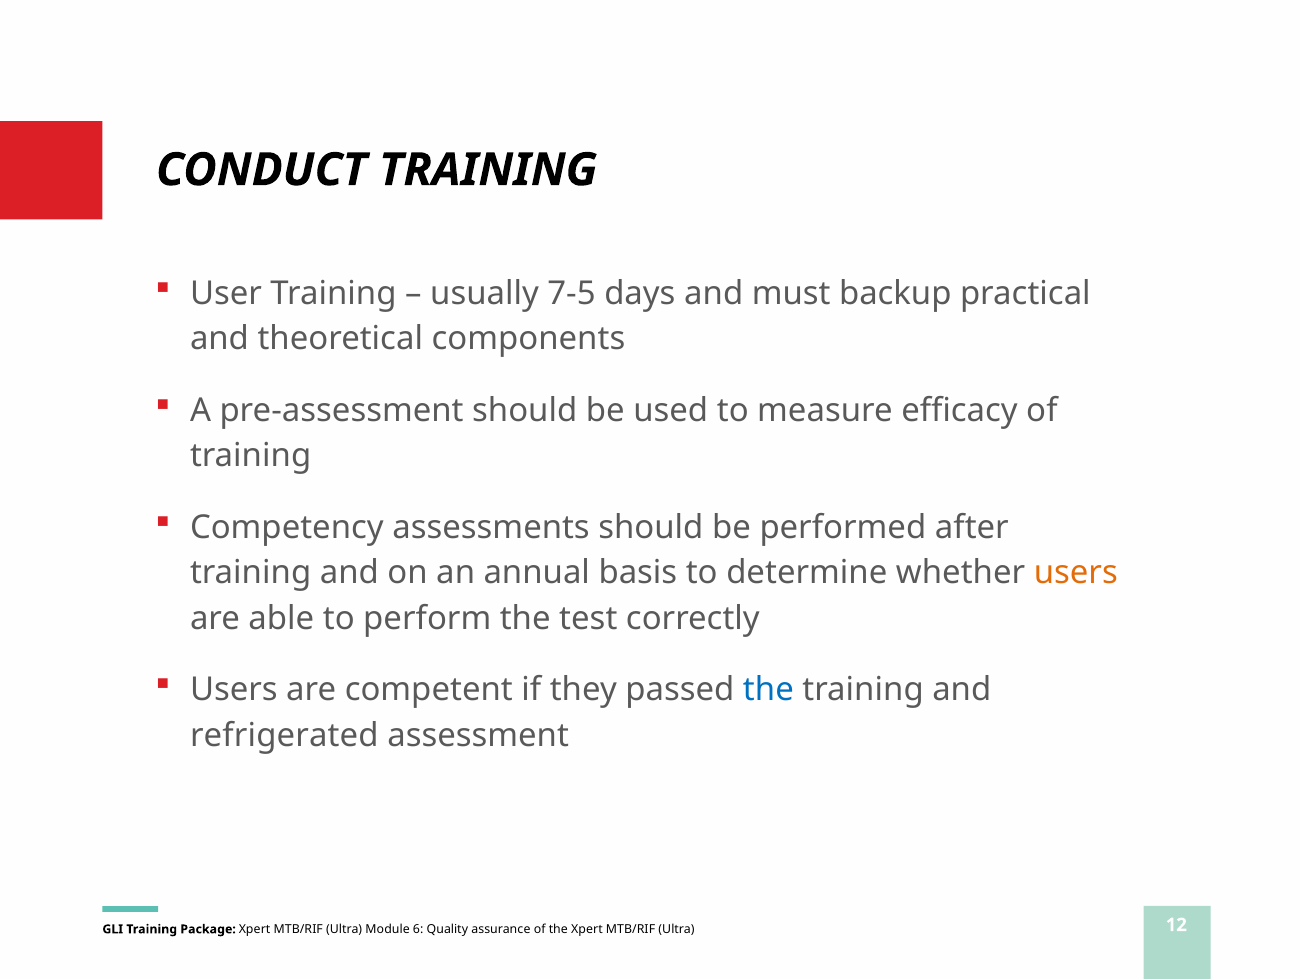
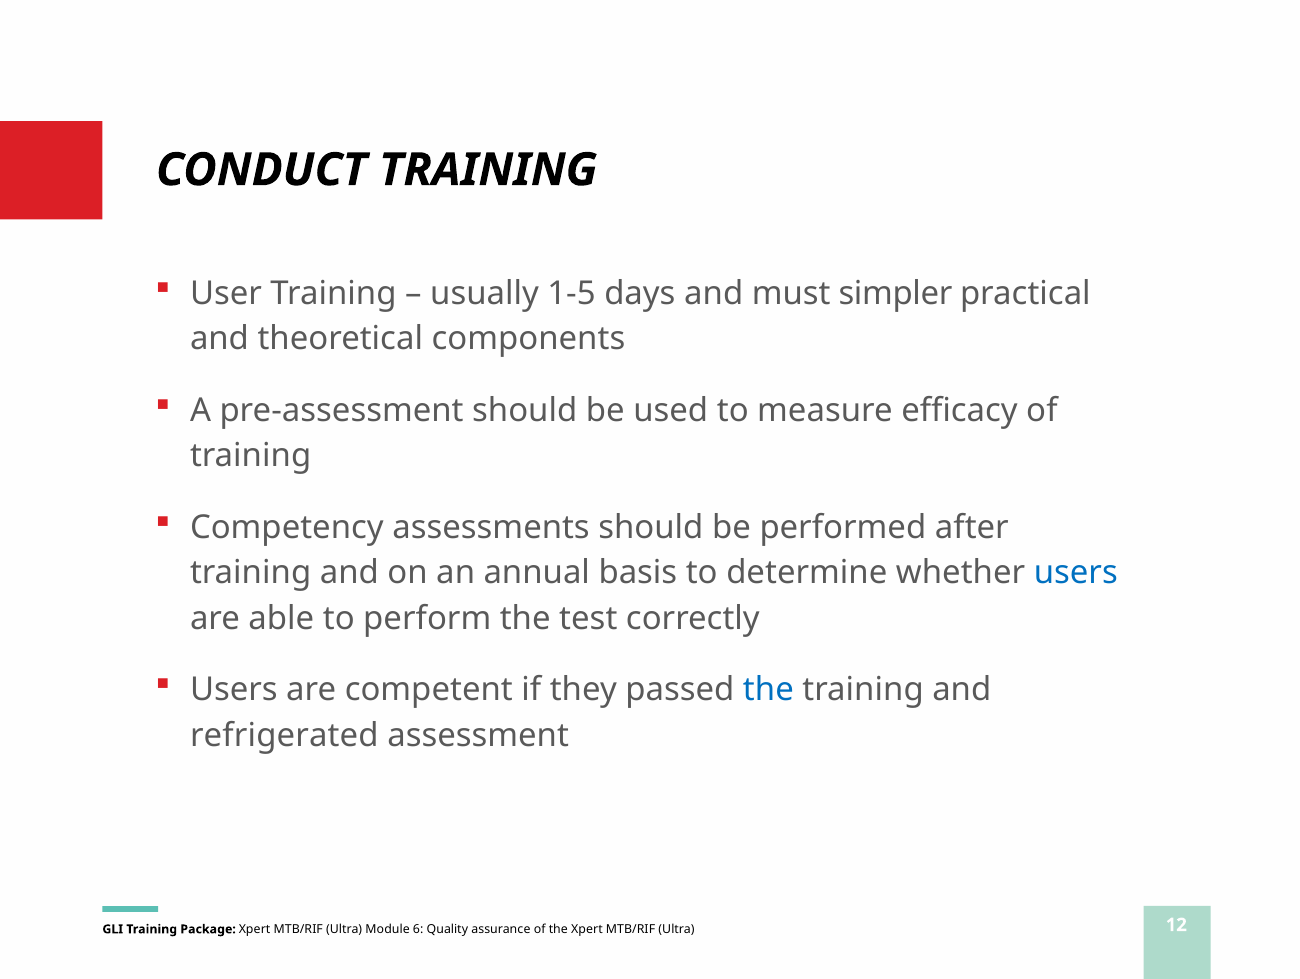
7-5: 7-5 -> 1-5
backup: backup -> simpler
users at (1076, 573) colour: orange -> blue
